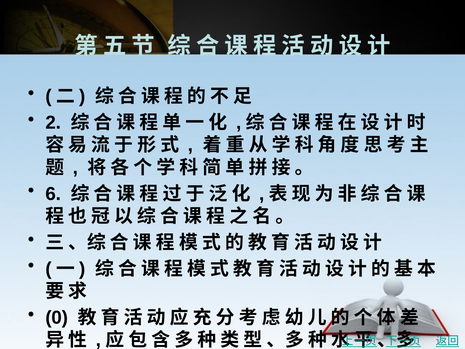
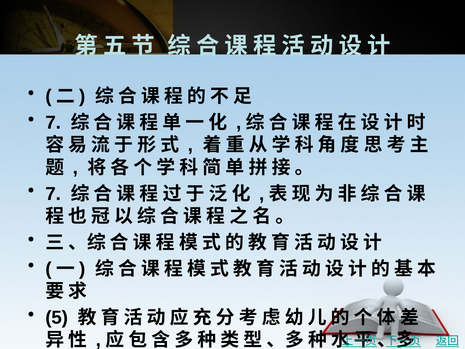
2 at (53, 122): 2 -> 7
6 at (53, 194): 6 -> 7
0: 0 -> 5
